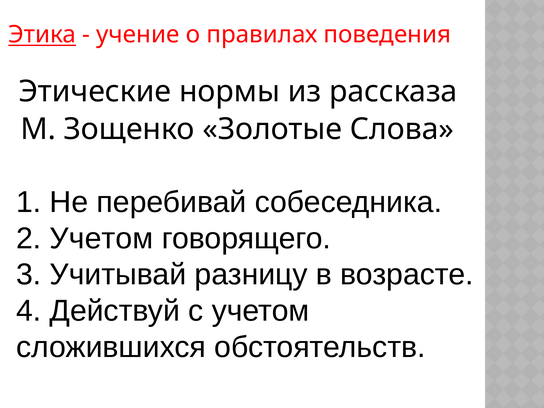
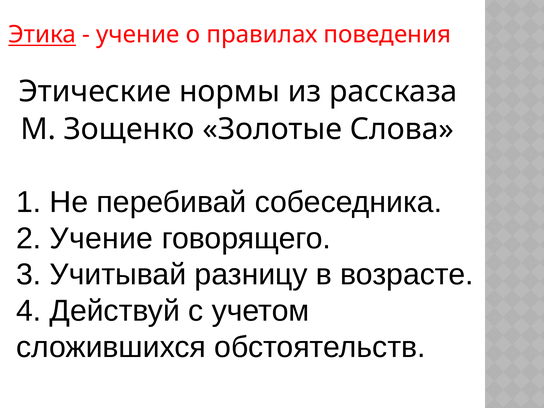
2 Учетом: Учетом -> Учение
